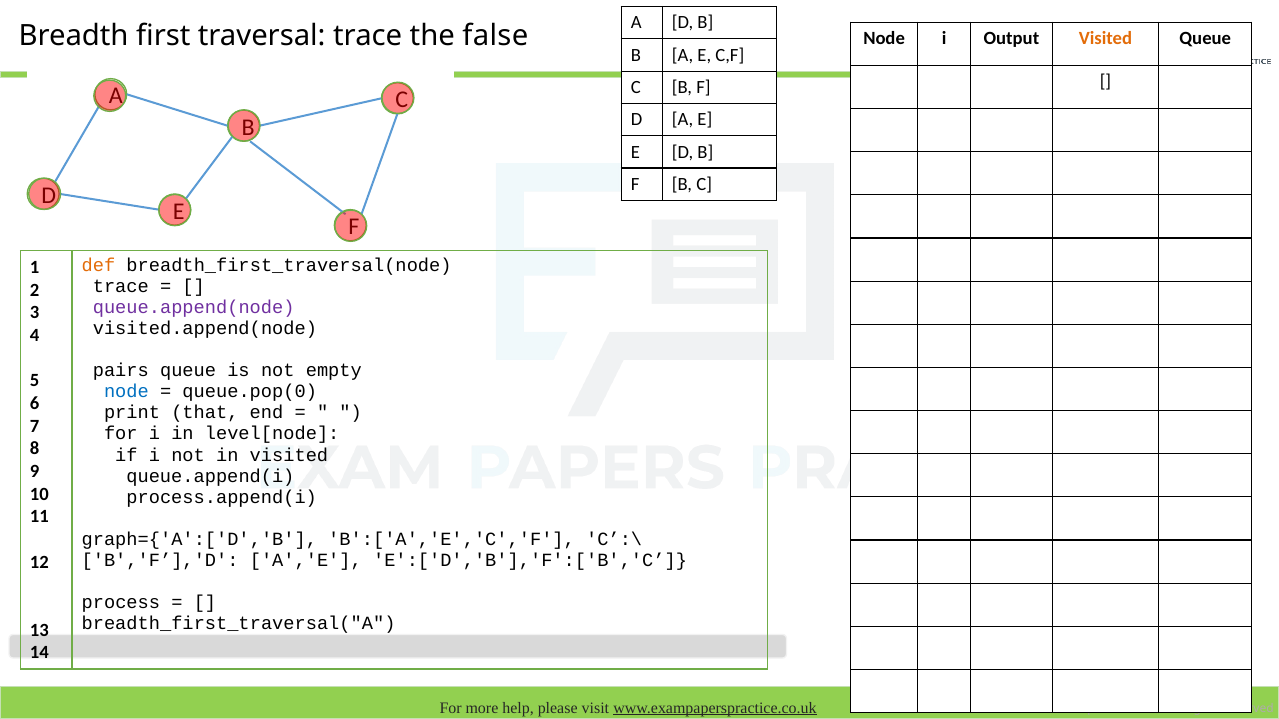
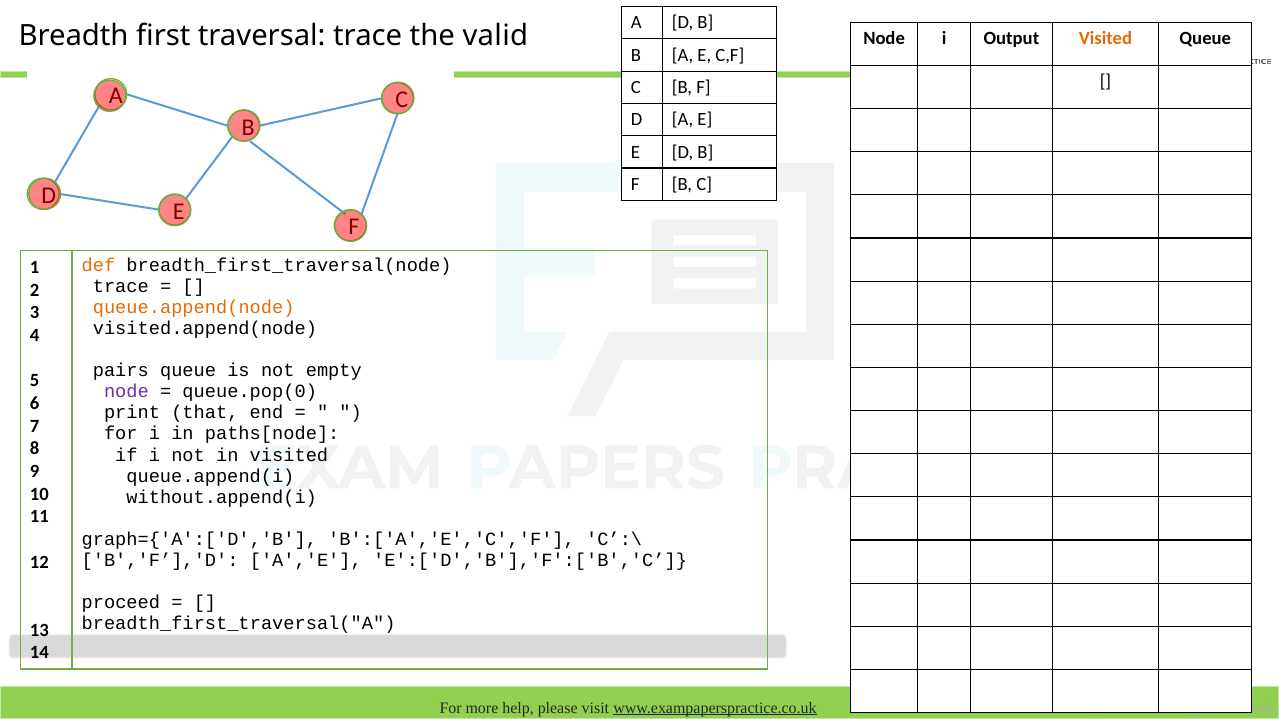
false: false -> valid
queue.append(node colour: purple -> orange
node at (126, 392) colour: blue -> purple
level[node: level[node -> paths[node
process.append(i: process.append(i -> without.append(i
process: process -> proceed
